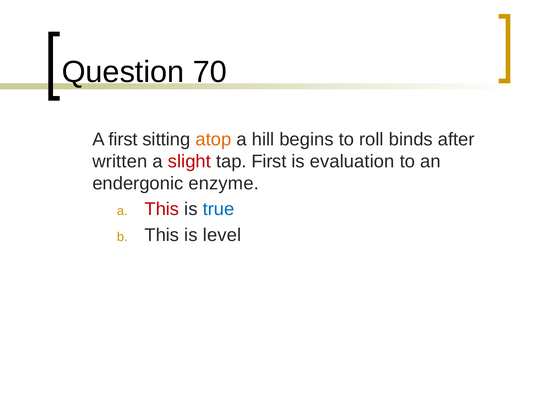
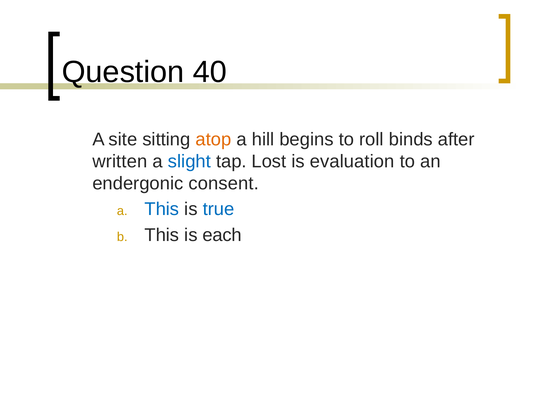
70: 70 -> 40
A first: first -> site
slight colour: red -> blue
tap First: First -> Lost
enzyme: enzyme -> consent
This at (162, 209) colour: red -> blue
level: level -> each
